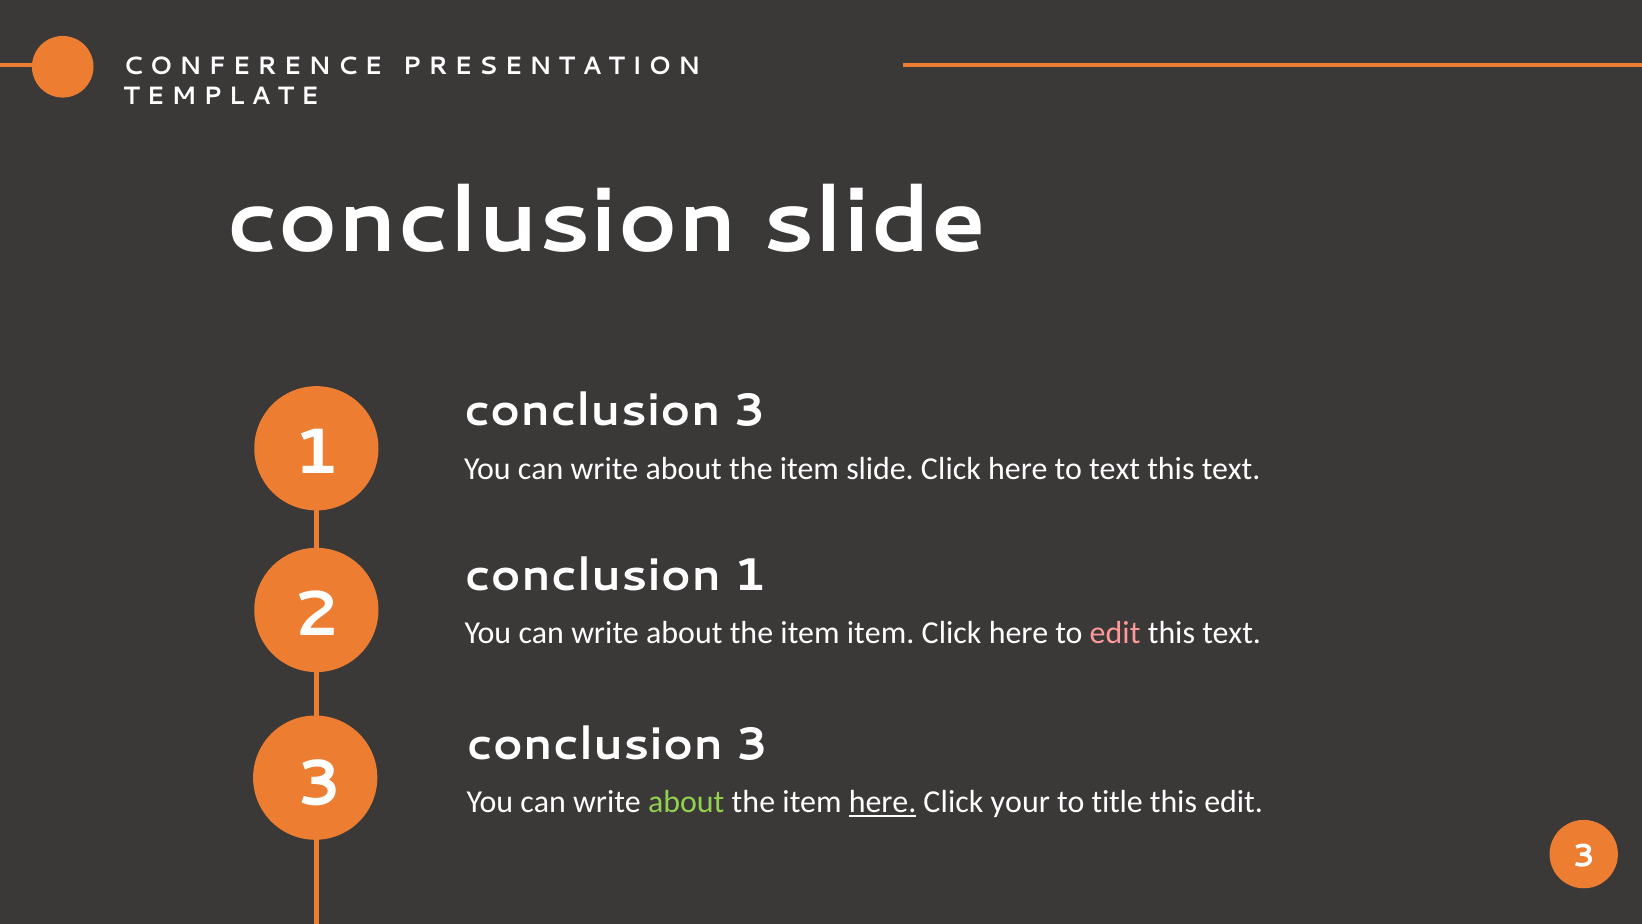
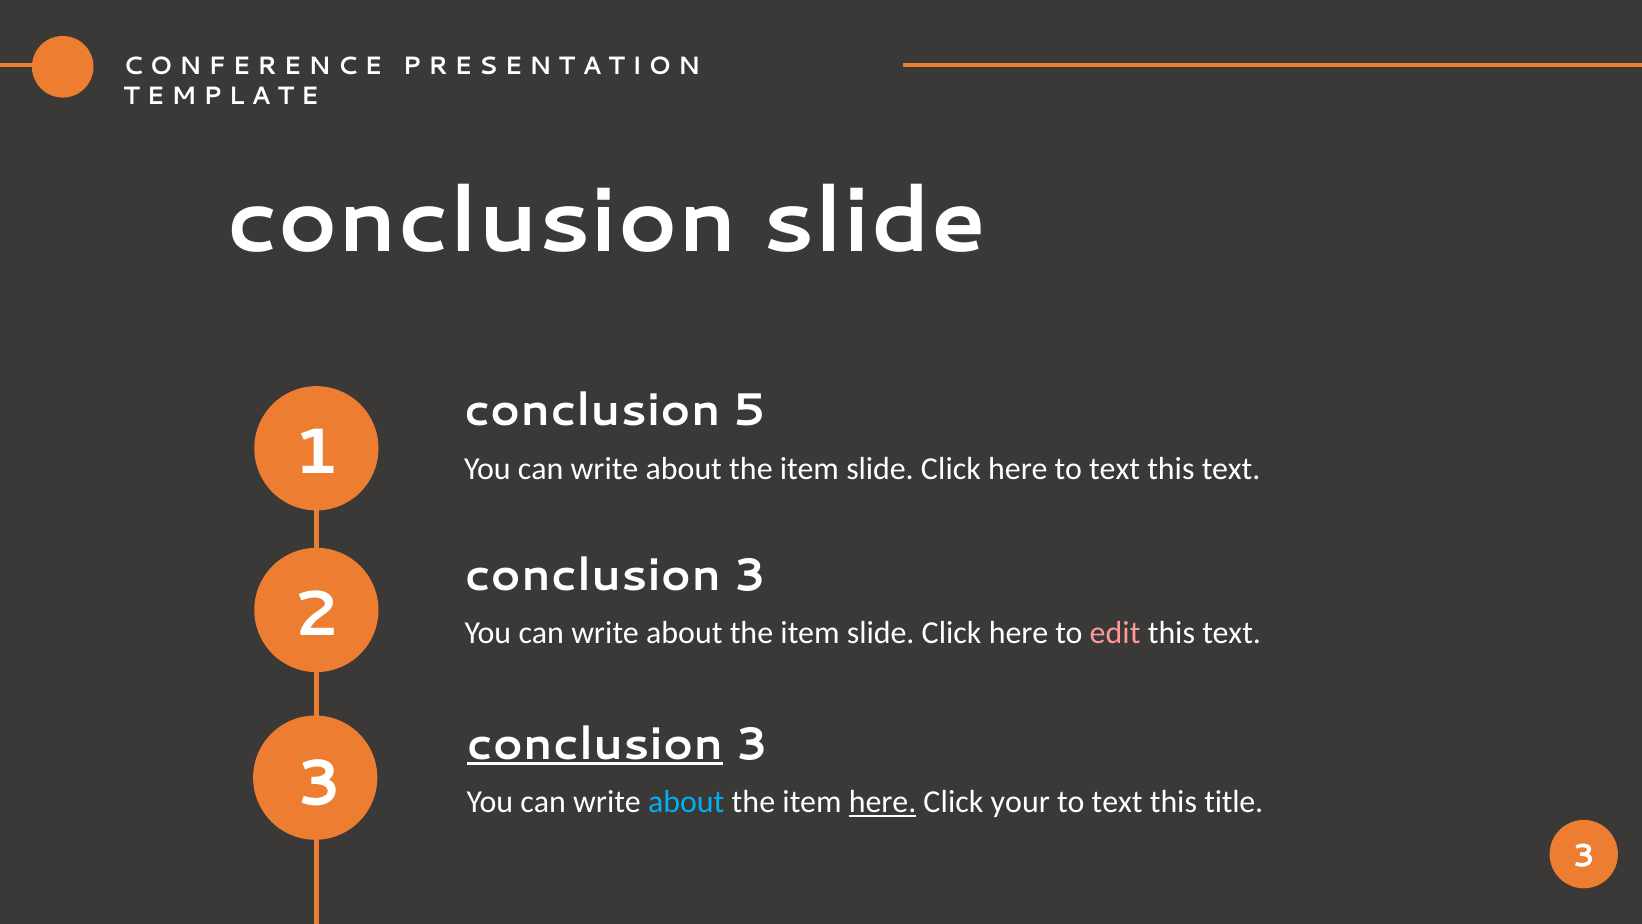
3 at (749, 410): 3 -> 5
1 at (750, 575): 1 -> 3
item at (881, 633): item -> slide
conclusion at (595, 744) underline: none -> present
about at (686, 802) colour: light green -> light blue
title at (1117, 802): title -> text
this edit: edit -> title
